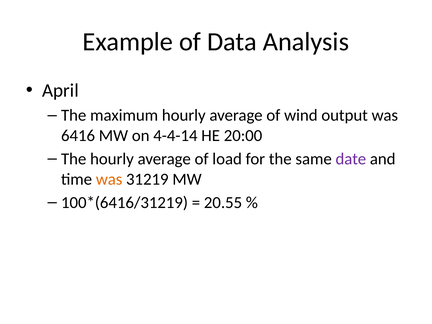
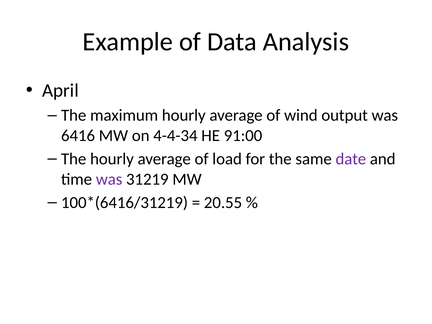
4-4-14: 4-4-14 -> 4-4-34
20:00: 20:00 -> 91:00
was at (109, 179) colour: orange -> purple
